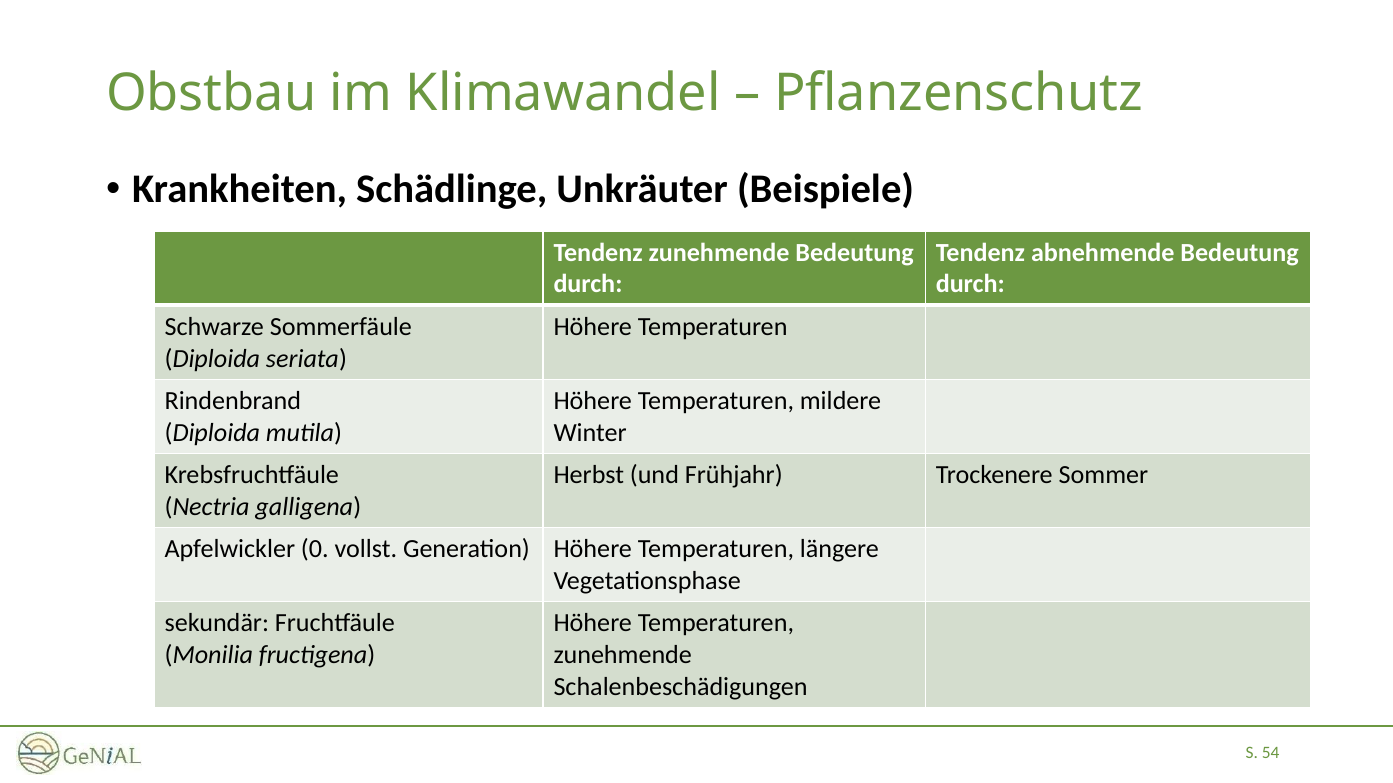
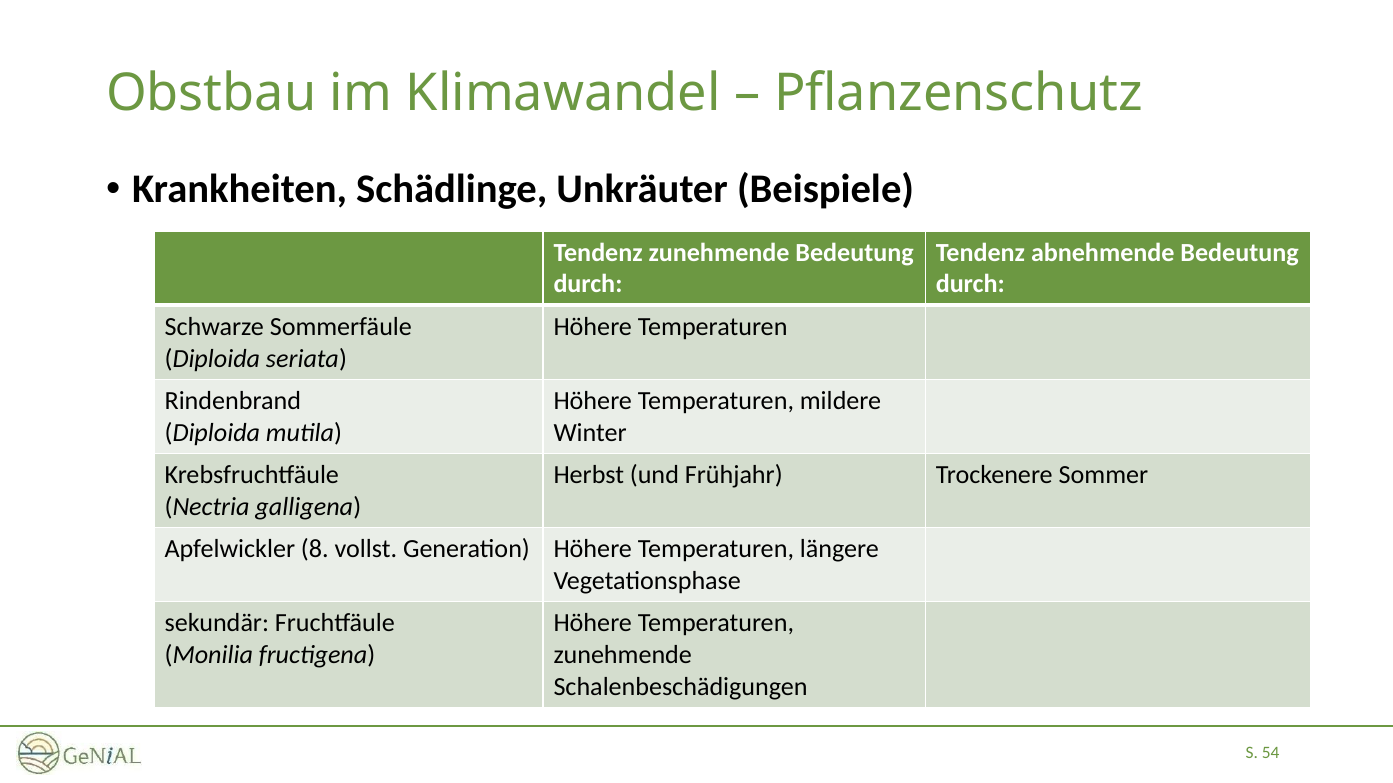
0: 0 -> 8
